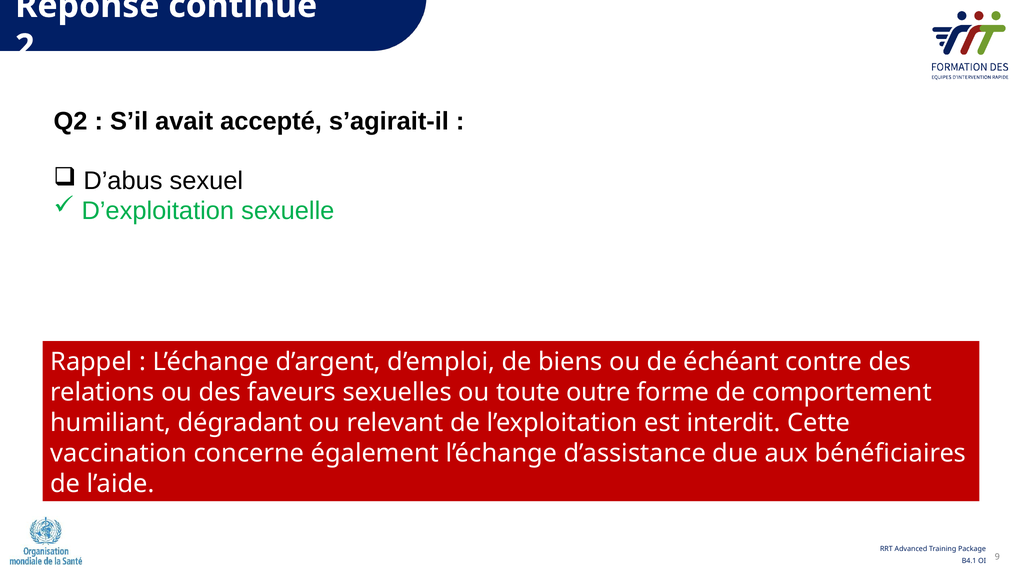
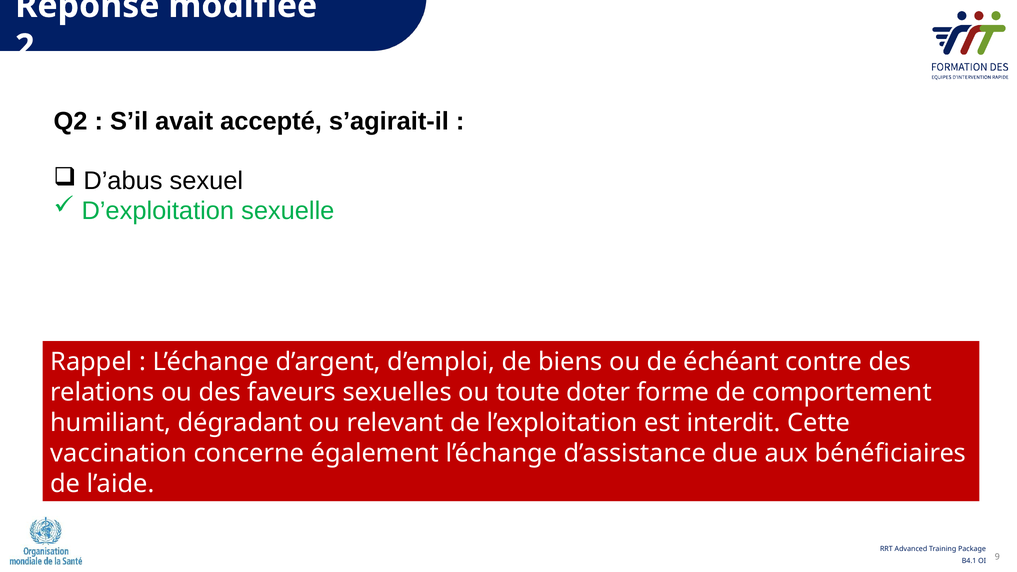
continue: continue -> modifiée
outre: outre -> doter
